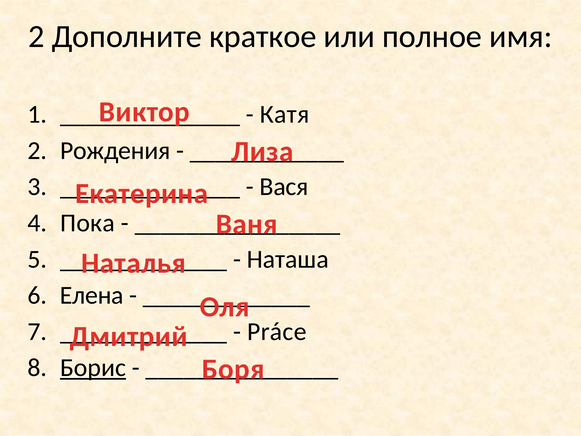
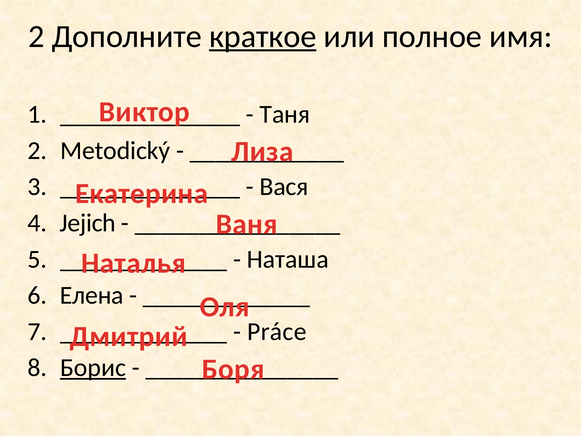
краткое underline: none -> present
Катя: Катя -> Таня
Рождения: Рождения -> Metodický
Пока: Пока -> Jejich
